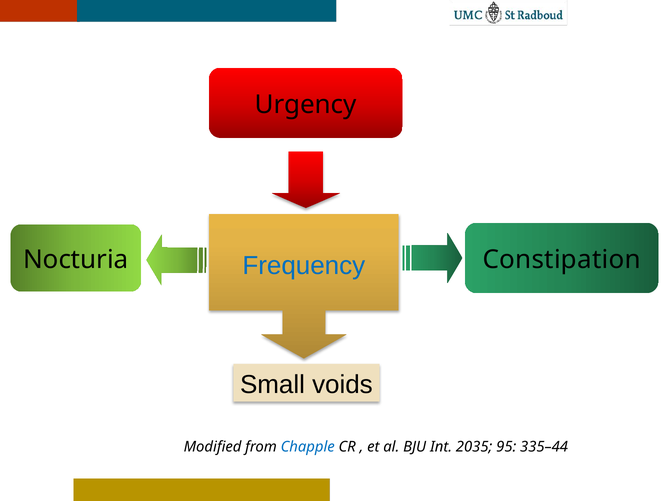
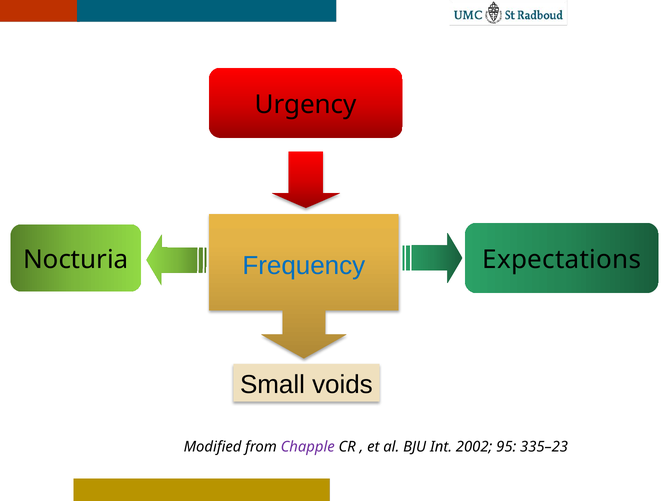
Constipation: Constipation -> Expectations
Chapple colour: blue -> purple
2035: 2035 -> 2002
335–44: 335–44 -> 335–23
